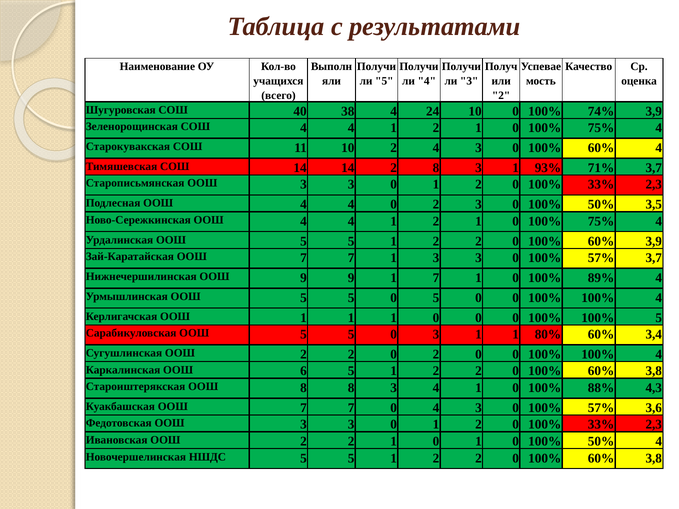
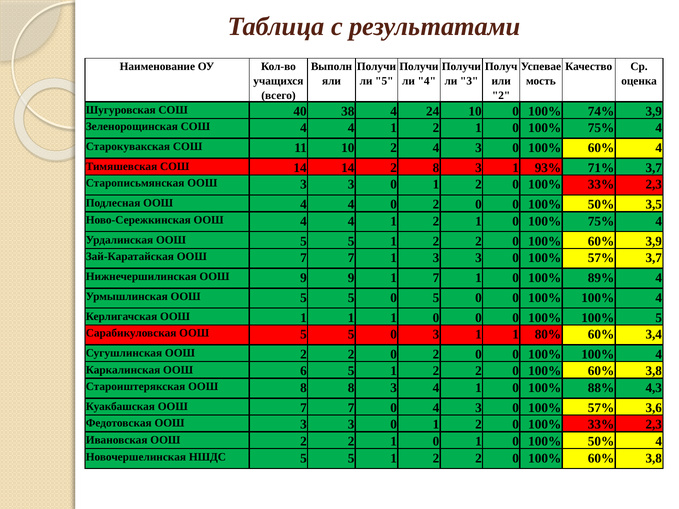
4 0 2 3: 3 -> 0
